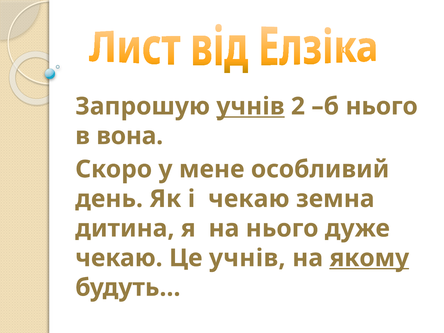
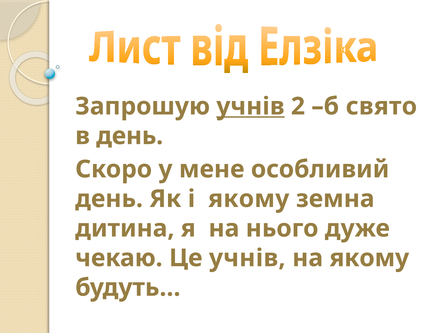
б нього: нього -> свято
в вона: вона -> день
і чекаю: чекаю -> якому
якому at (369, 258) underline: present -> none
